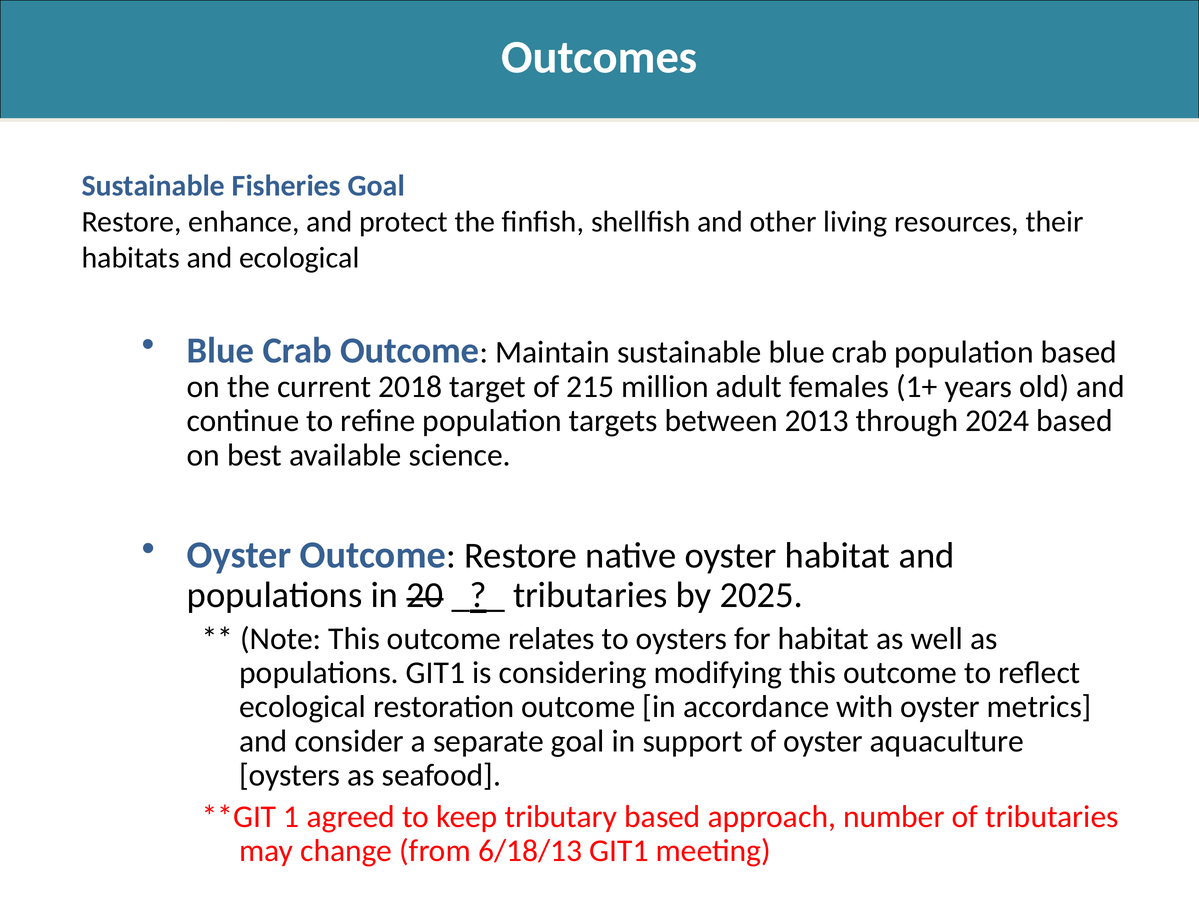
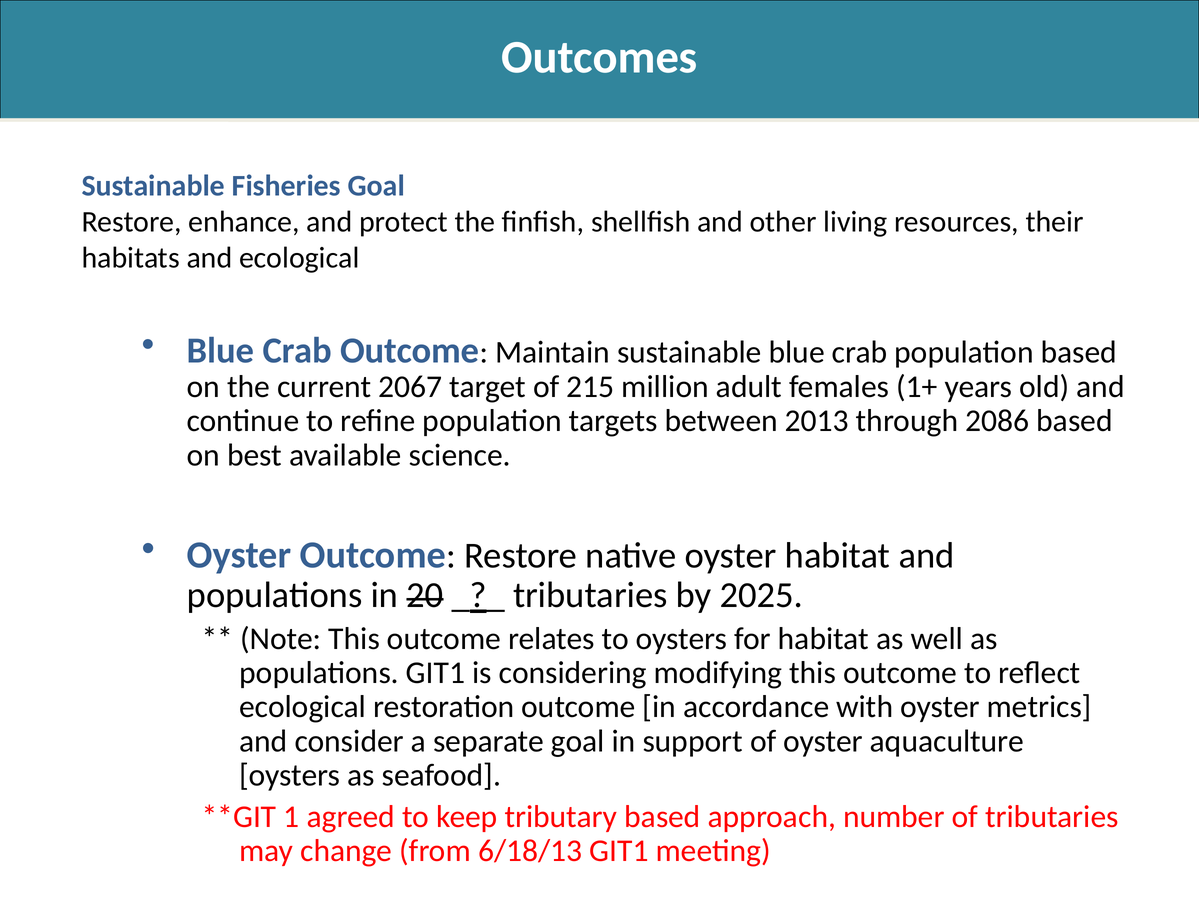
2018: 2018 -> 2067
2024: 2024 -> 2086
